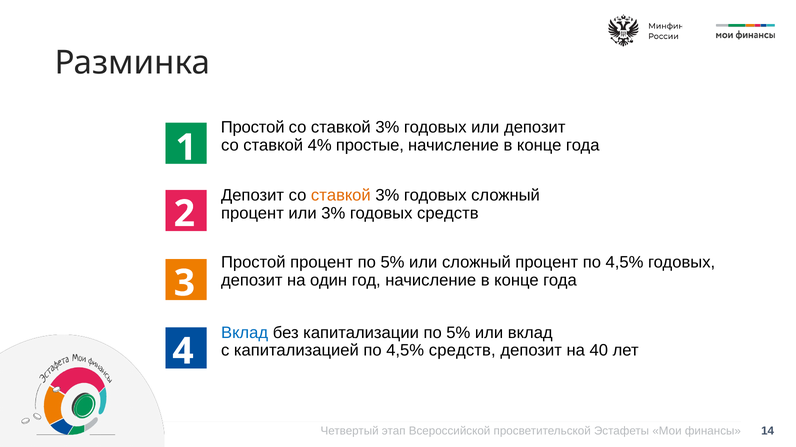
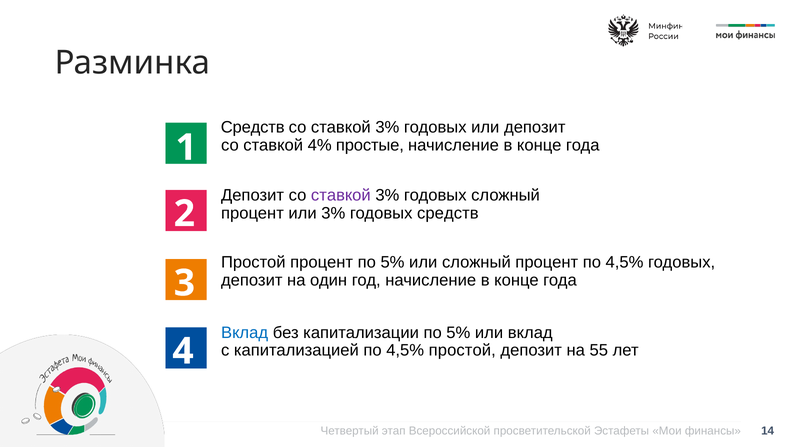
Простой at (253, 127): Простой -> Средств
ставкой at (341, 196) colour: orange -> purple
4,5% средств: средств -> простой
40: 40 -> 55
